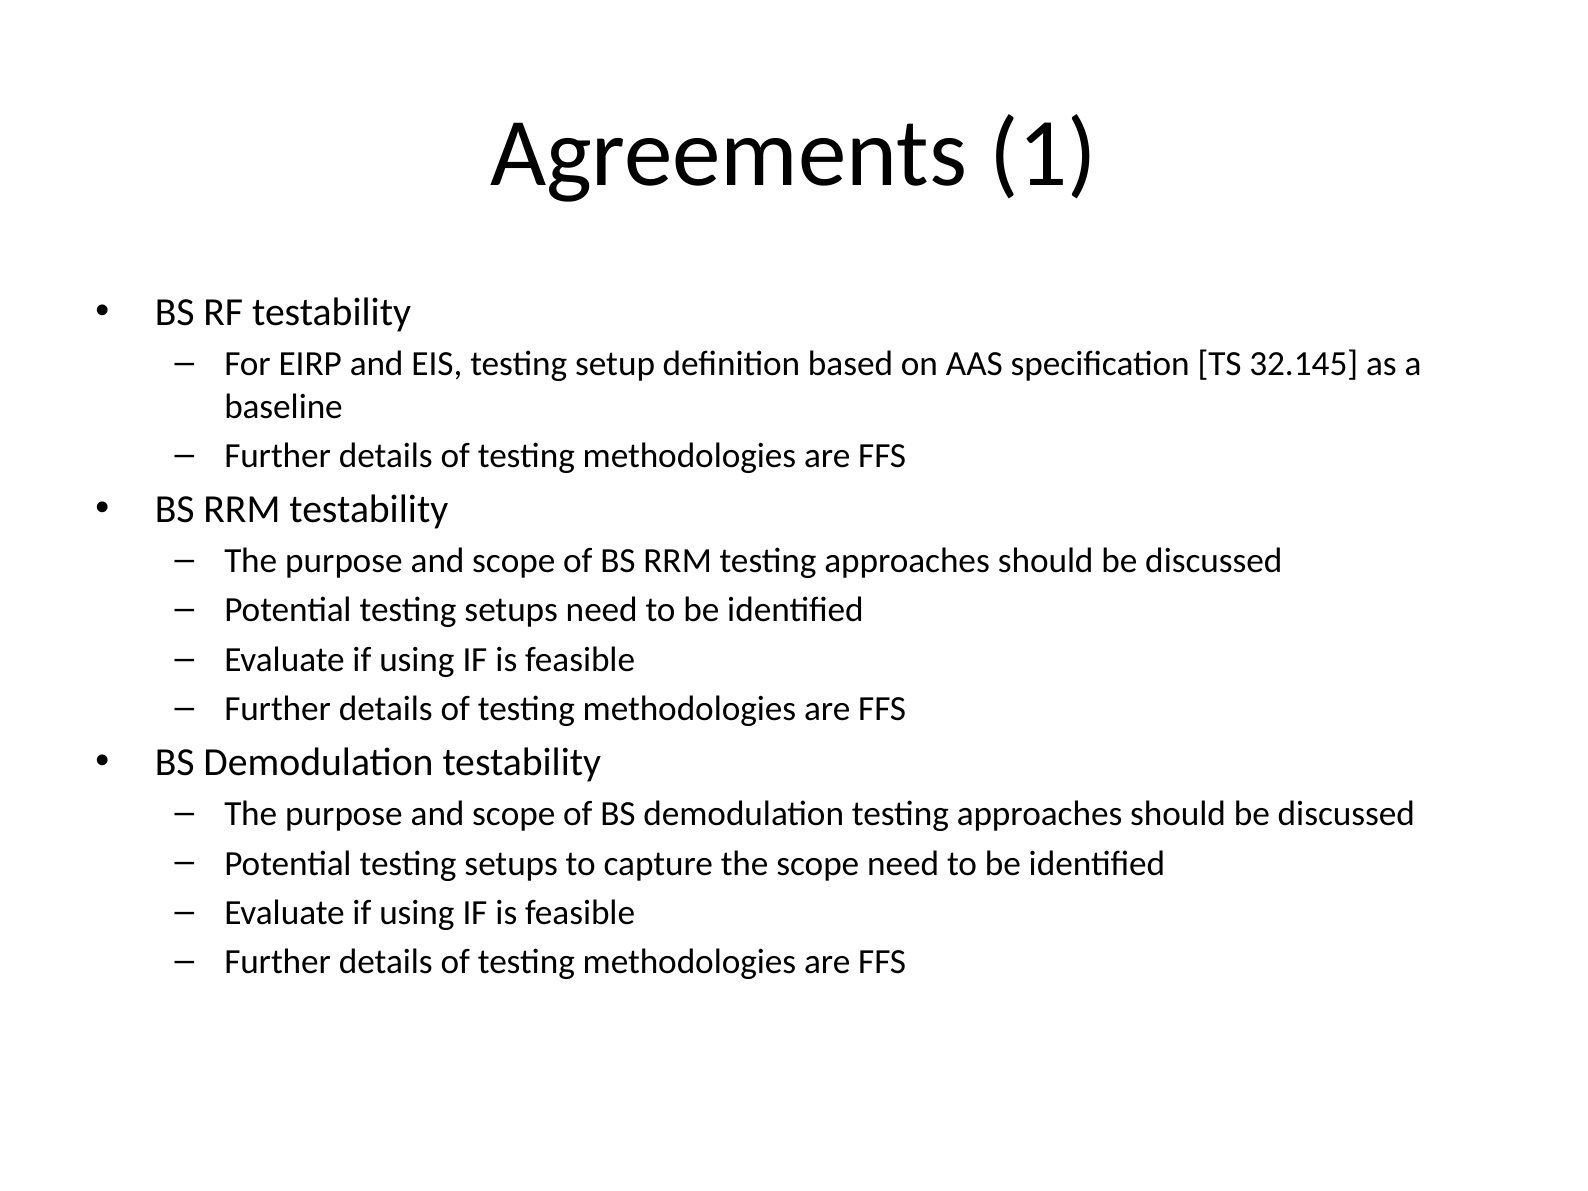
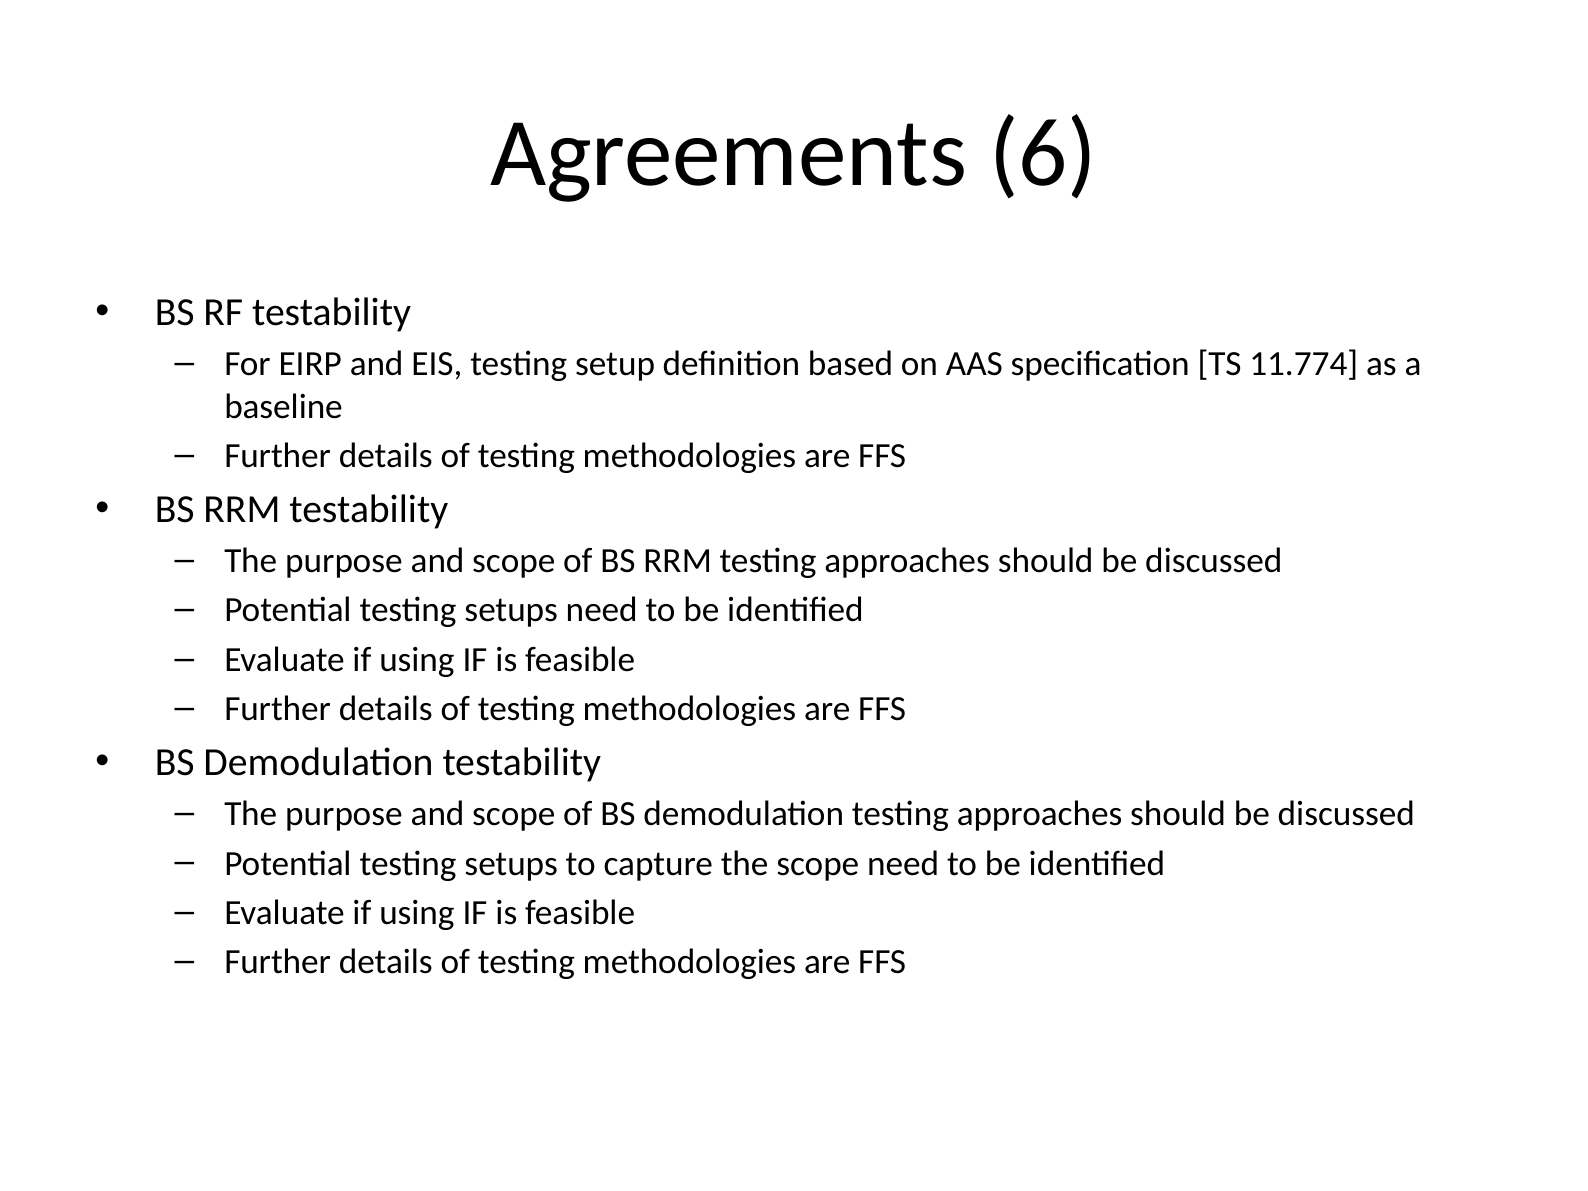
1: 1 -> 6
32.145: 32.145 -> 11.774
